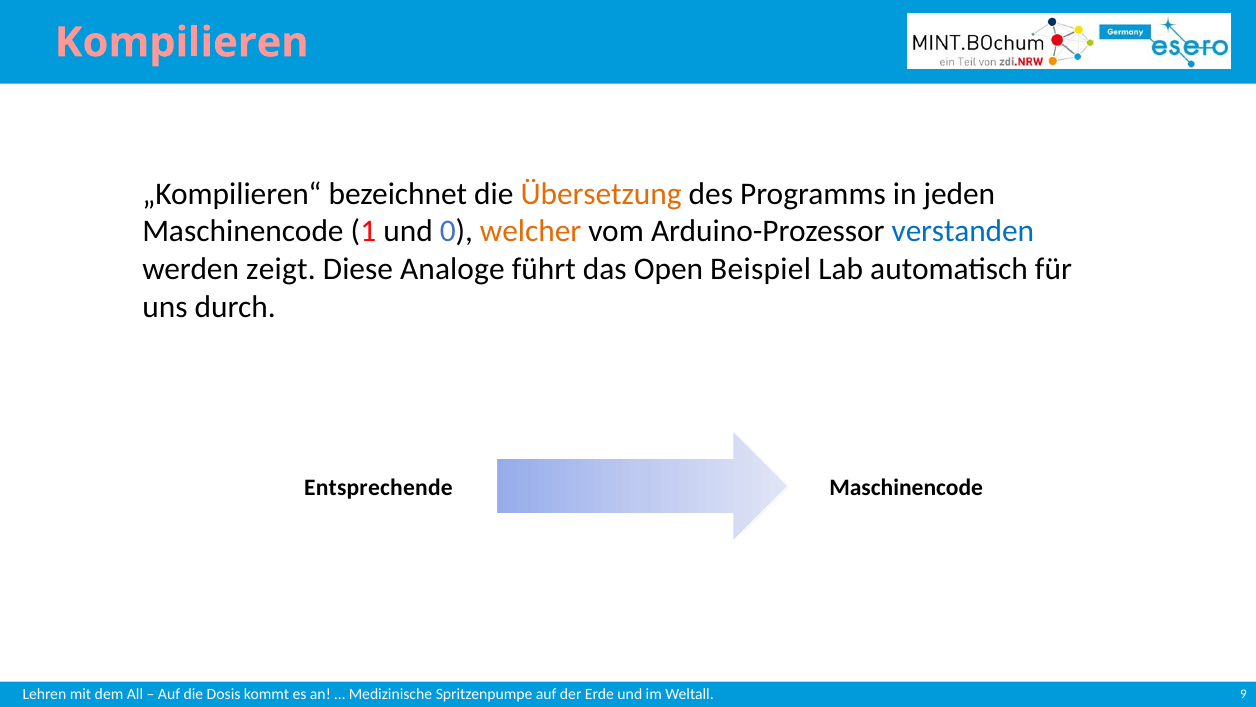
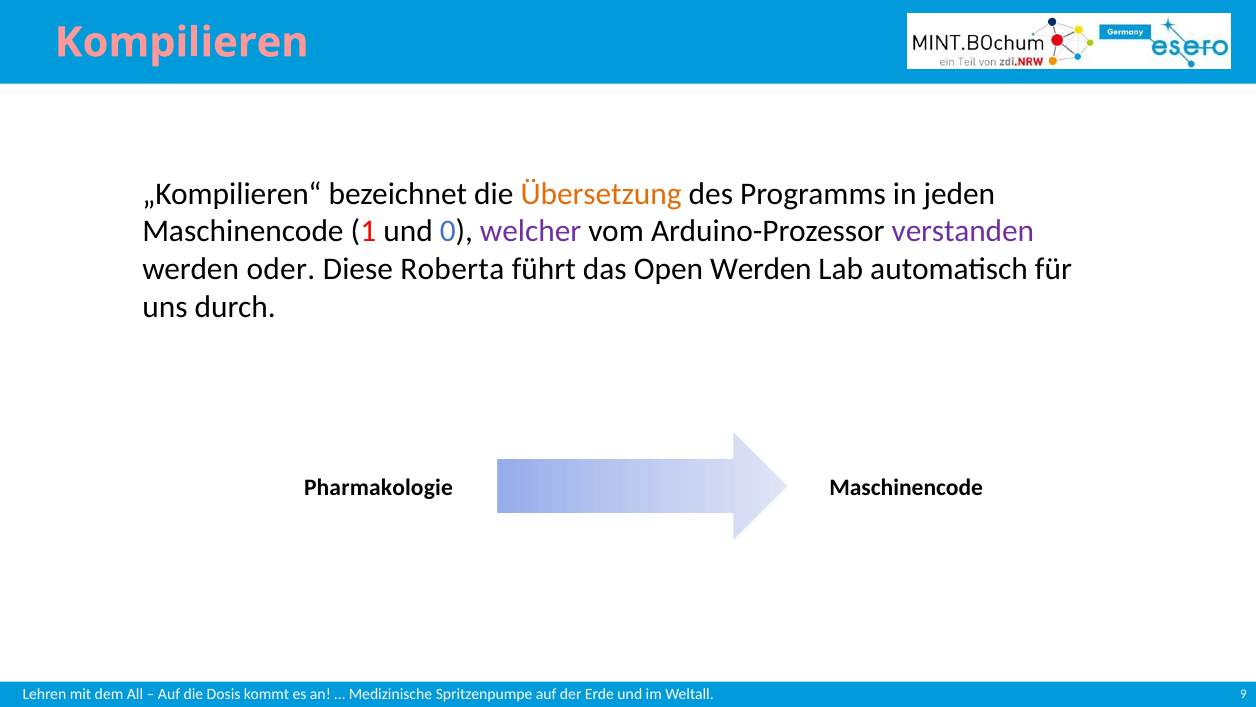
welcher colour: orange -> purple
verstanden colour: blue -> purple
zeigt: zeigt -> oder
Analoge: Analoge -> Roberta
Open Beispiel: Beispiel -> Werden
Entsprechende: Entsprechende -> Pharmakologie
